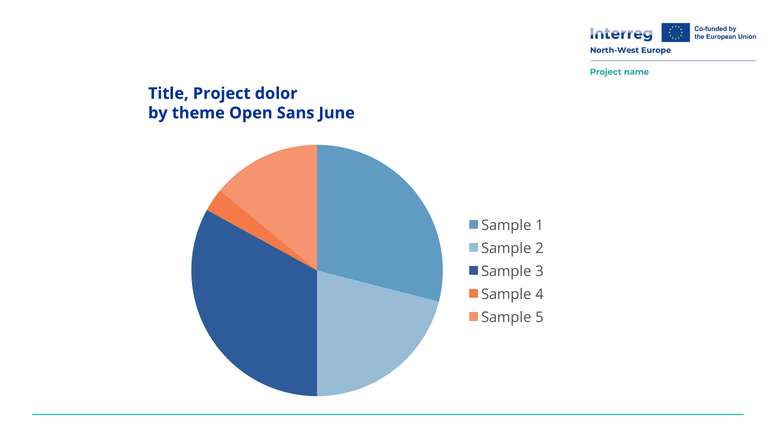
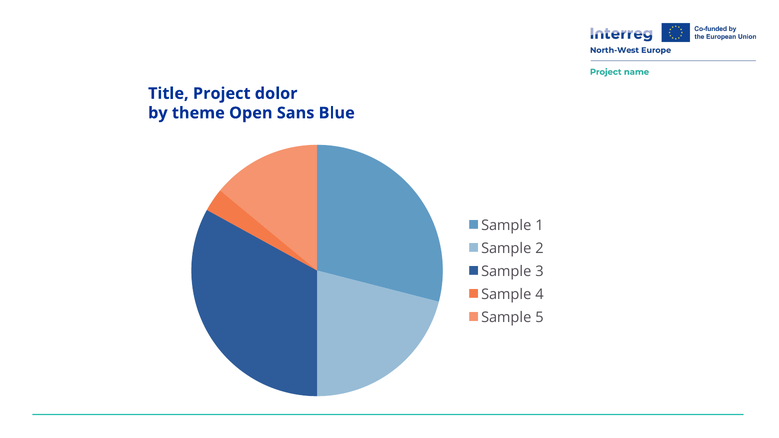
June: June -> Blue
